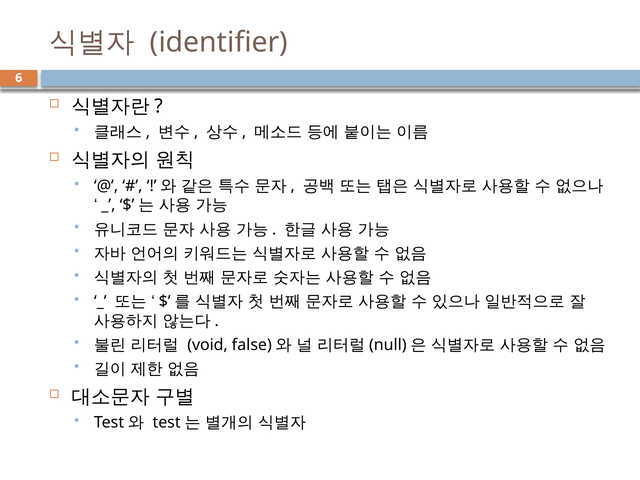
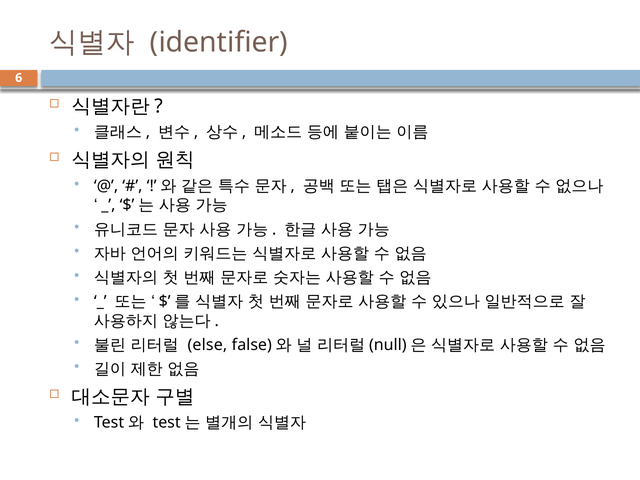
void: void -> else
